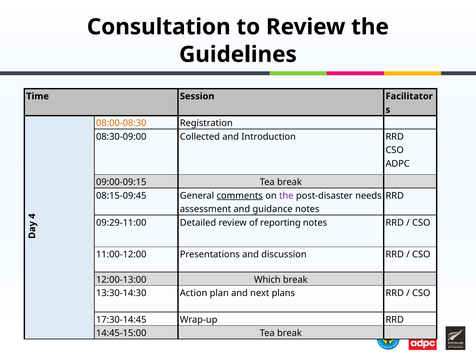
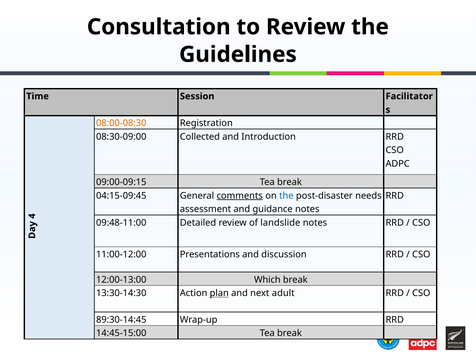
08:15-09:45: 08:15-09:45 -> 04:15-09:45
the at (286, 196) colour: purple -> blue
09:29-11:00: 09:29-11:00 -> 09:48-11:00
reporting: reporting -> landslide
plan underline: none -> present
plans: plans -> adult
17:30-14:45: 17:30-14:45 -> 89:30-14:45
